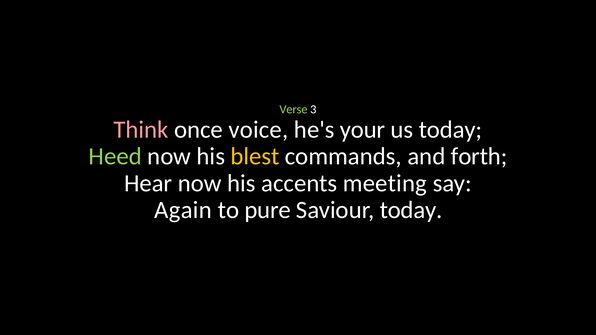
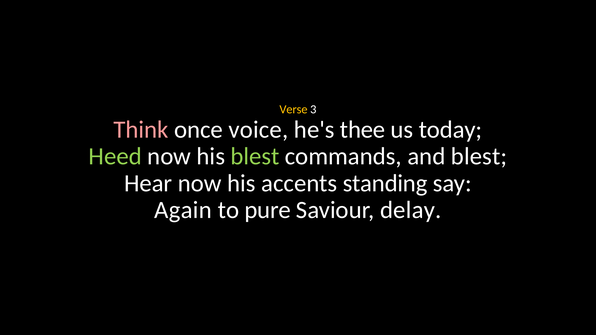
Verse colour: light green -> yellow
your: your -> thee
blest at (255, 156) colour: yellow -> light green
and forth: forth -> blest
meeting: meeting -> standing
Saviour today: today -> delay
